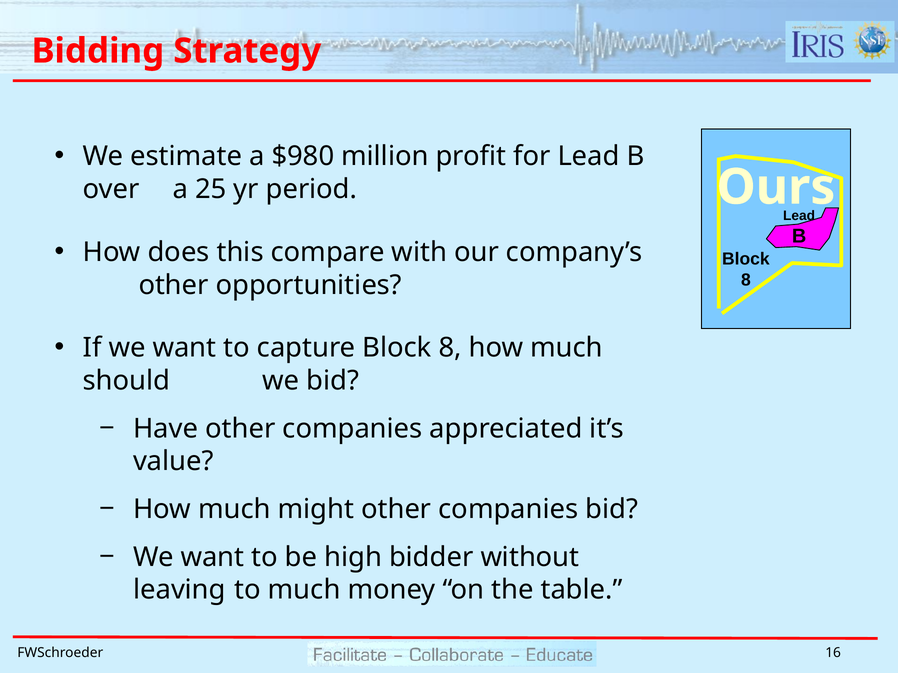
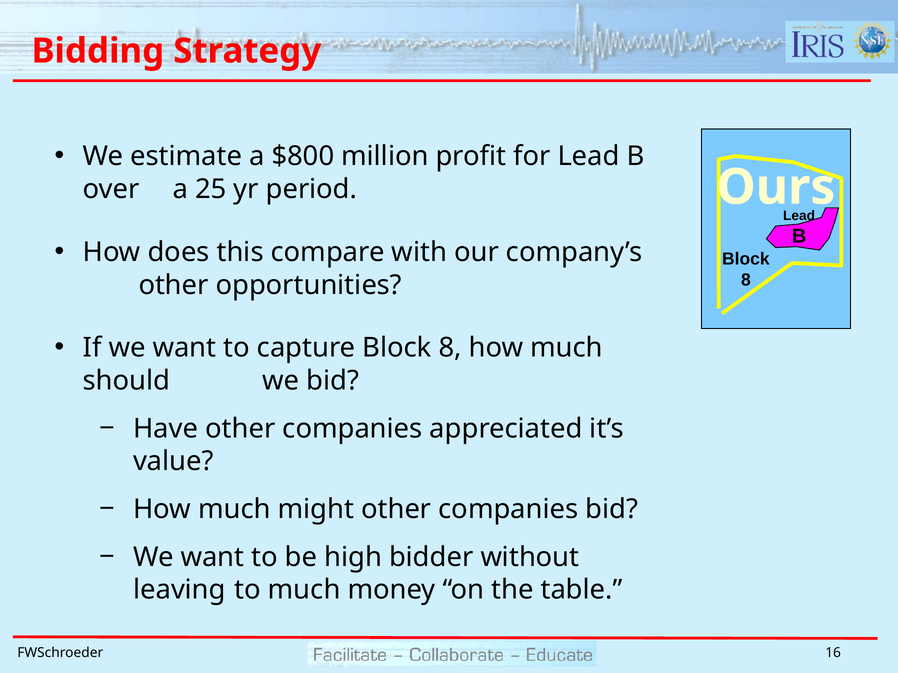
$980: $980 -> $800
